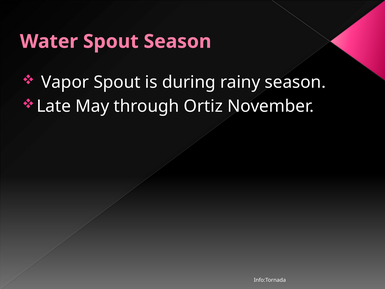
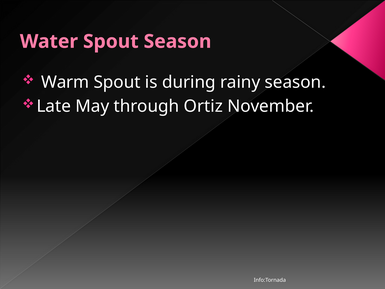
Vapor: Vapor -> Warm
